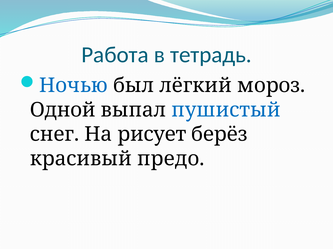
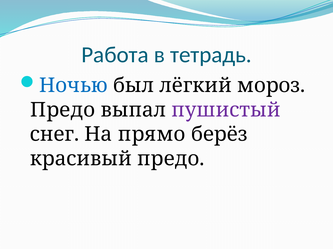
Одной at (63, 110): Одной -> Предо
пушистый colour: blue -> purple
рисует: рисует -> прямо
